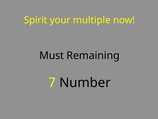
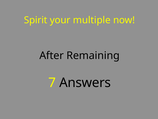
Must: Must -> After
Number: Number -> Answers
